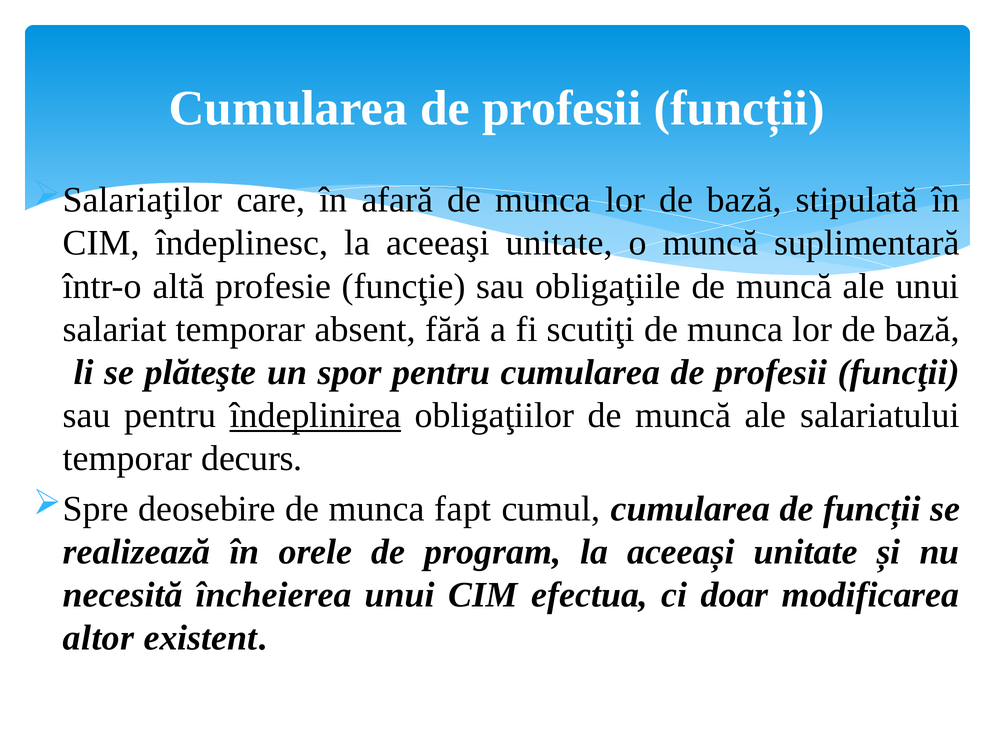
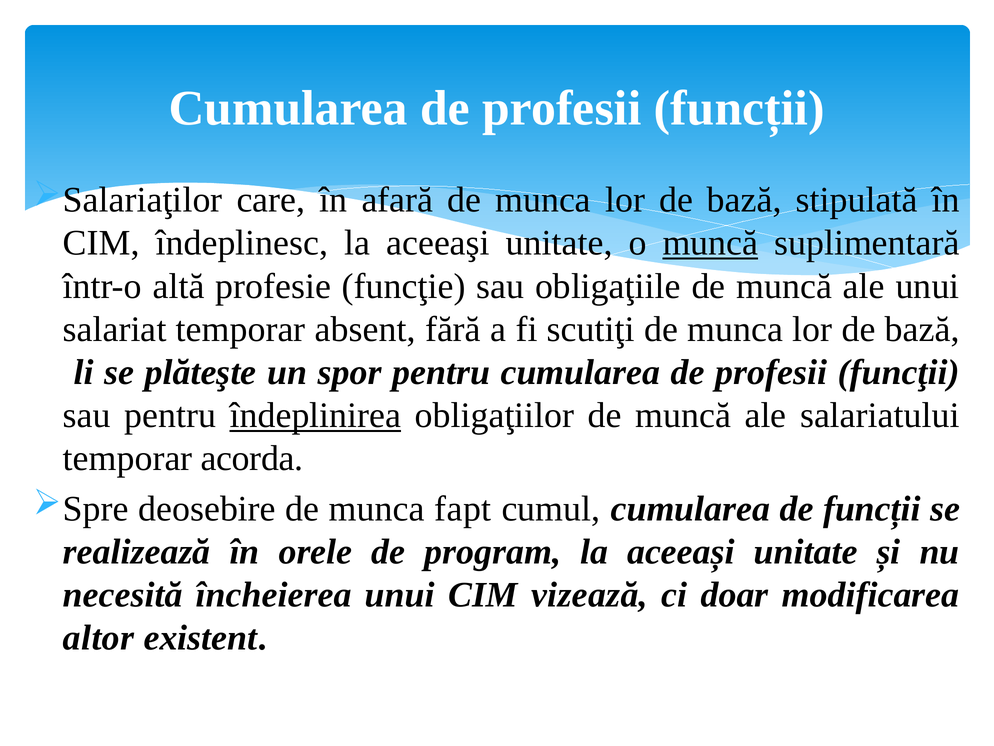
muncă at (710, 243) underline: none -> present
decurs: decurs -> acorda
efectua: efectua -> vizează
